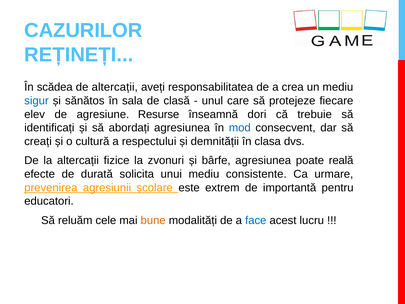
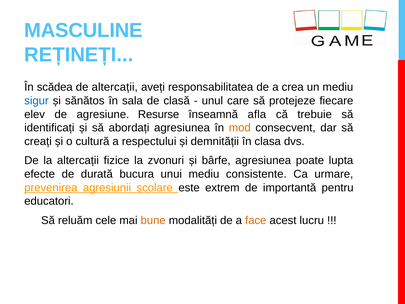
CAZURILOR: CAZURILOR -> MASCULINE
dori: dori -> afla
mod colour: blue -> orange
reală: reală -> lupta
solicita: solicita -> bucura
face colour: blue -> orange
